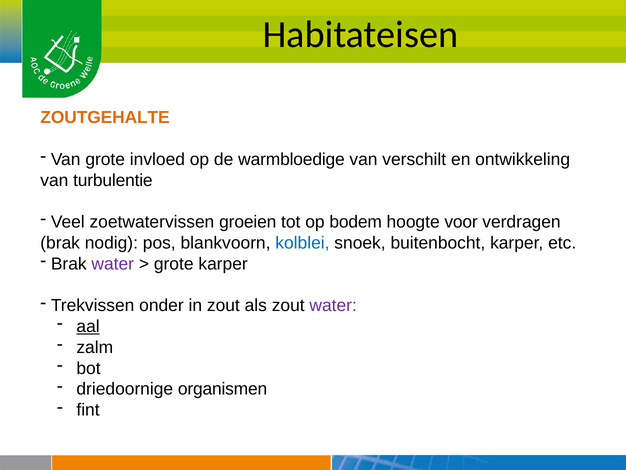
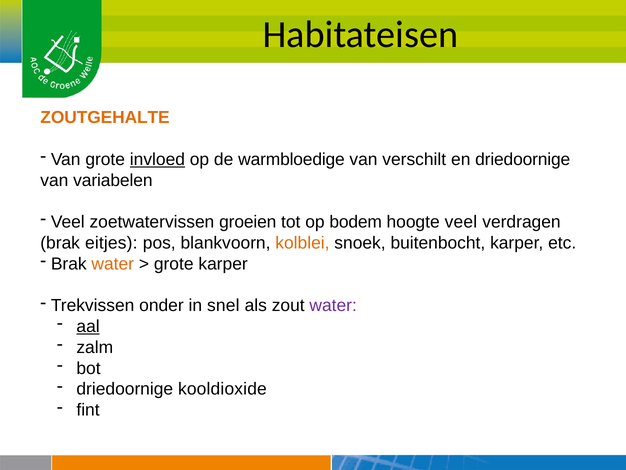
invloed underline: none -> present
en ontwikkeling: ontwikkeling -> driedoornige
turbulentie: turbulentie -> variabelen
hoogte voor: voor -> veel
nodig: nodig -> eitjes
kolblei colour: blue -> orange
water at (113, 264) colour: purple -> orange
in zout: zout -> snel
organismen: organismen -> kooldioxide
